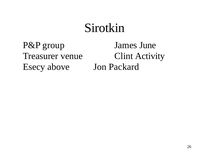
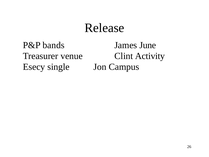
Sirotkin: Sirotkin -> Release
group: group -> bands
above: above -> single
Packard: Packard -> Campus
